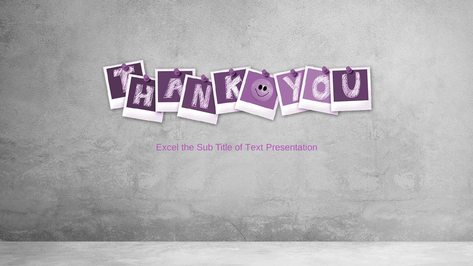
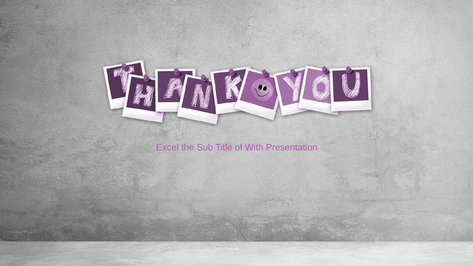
Text: Text -> With
